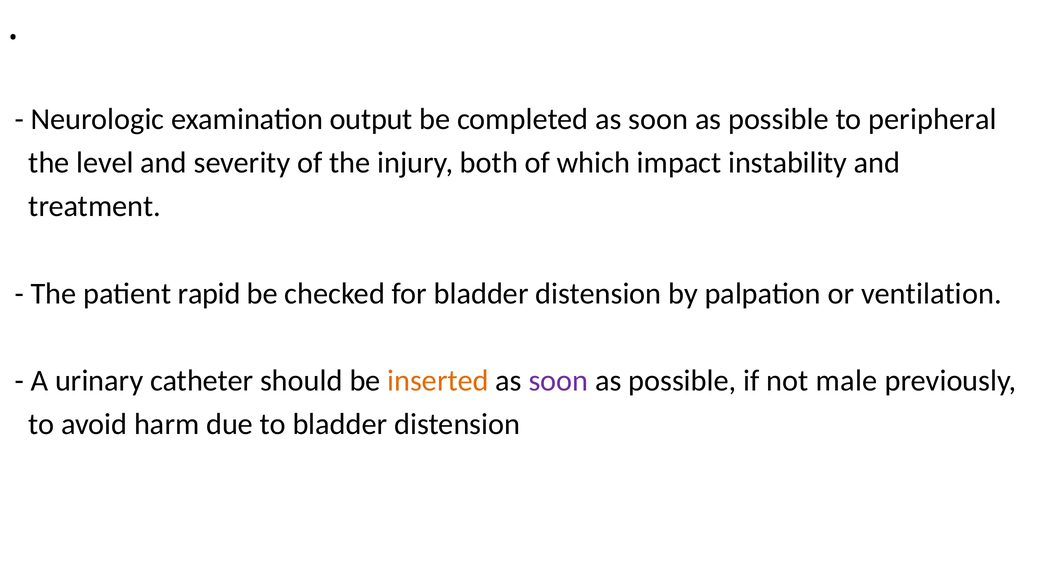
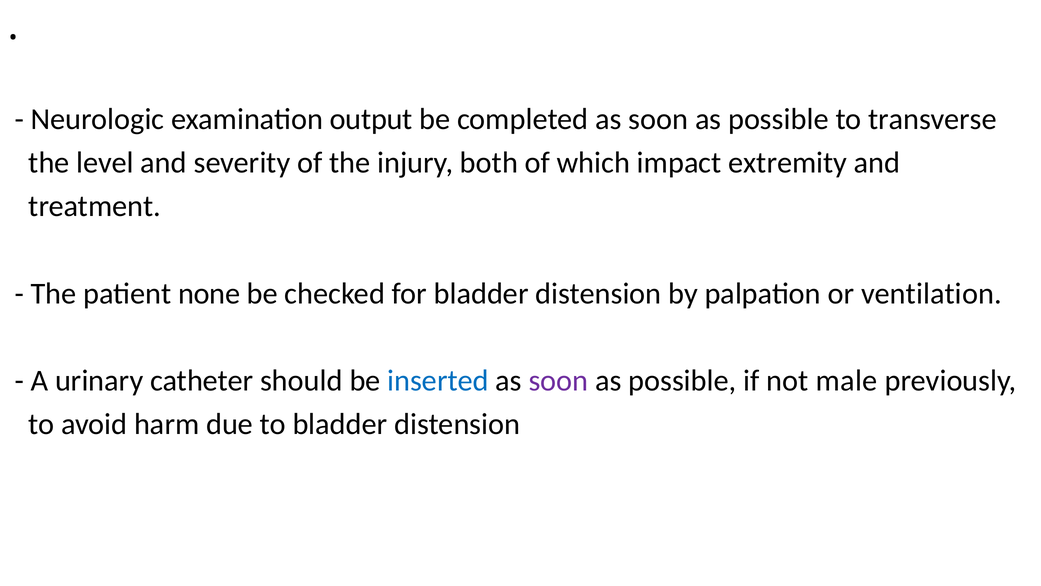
peripheral: peripheral -> transverse
instability: instability -> extremity
rapid: rapid -> none
inserted colour: orange -> blue
